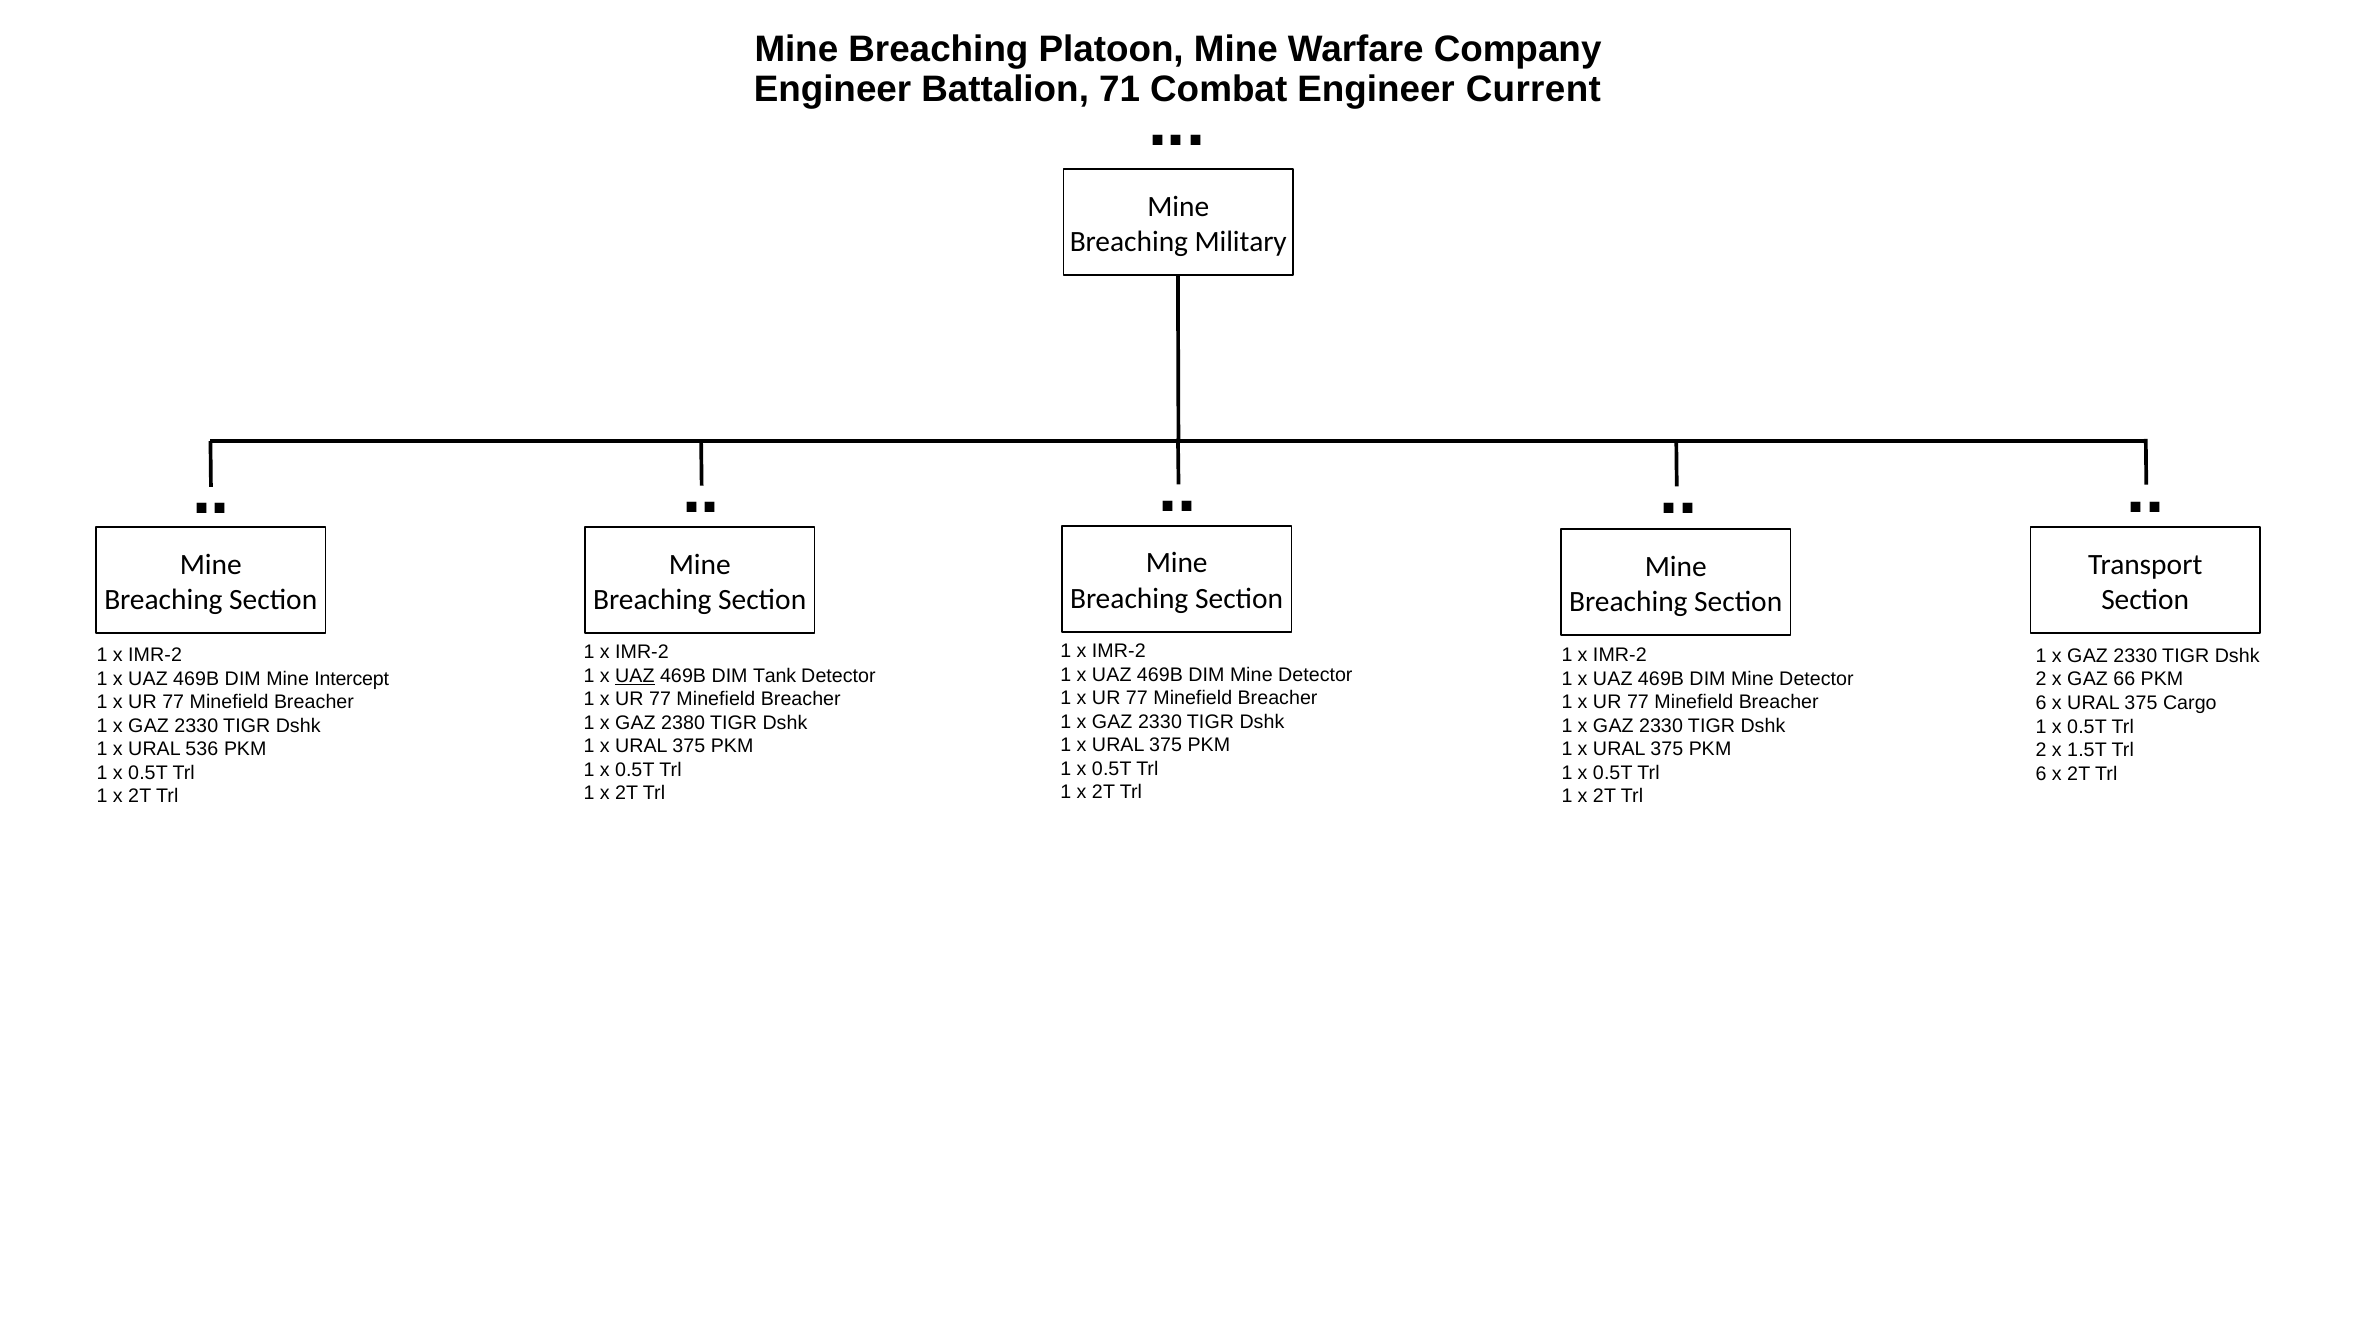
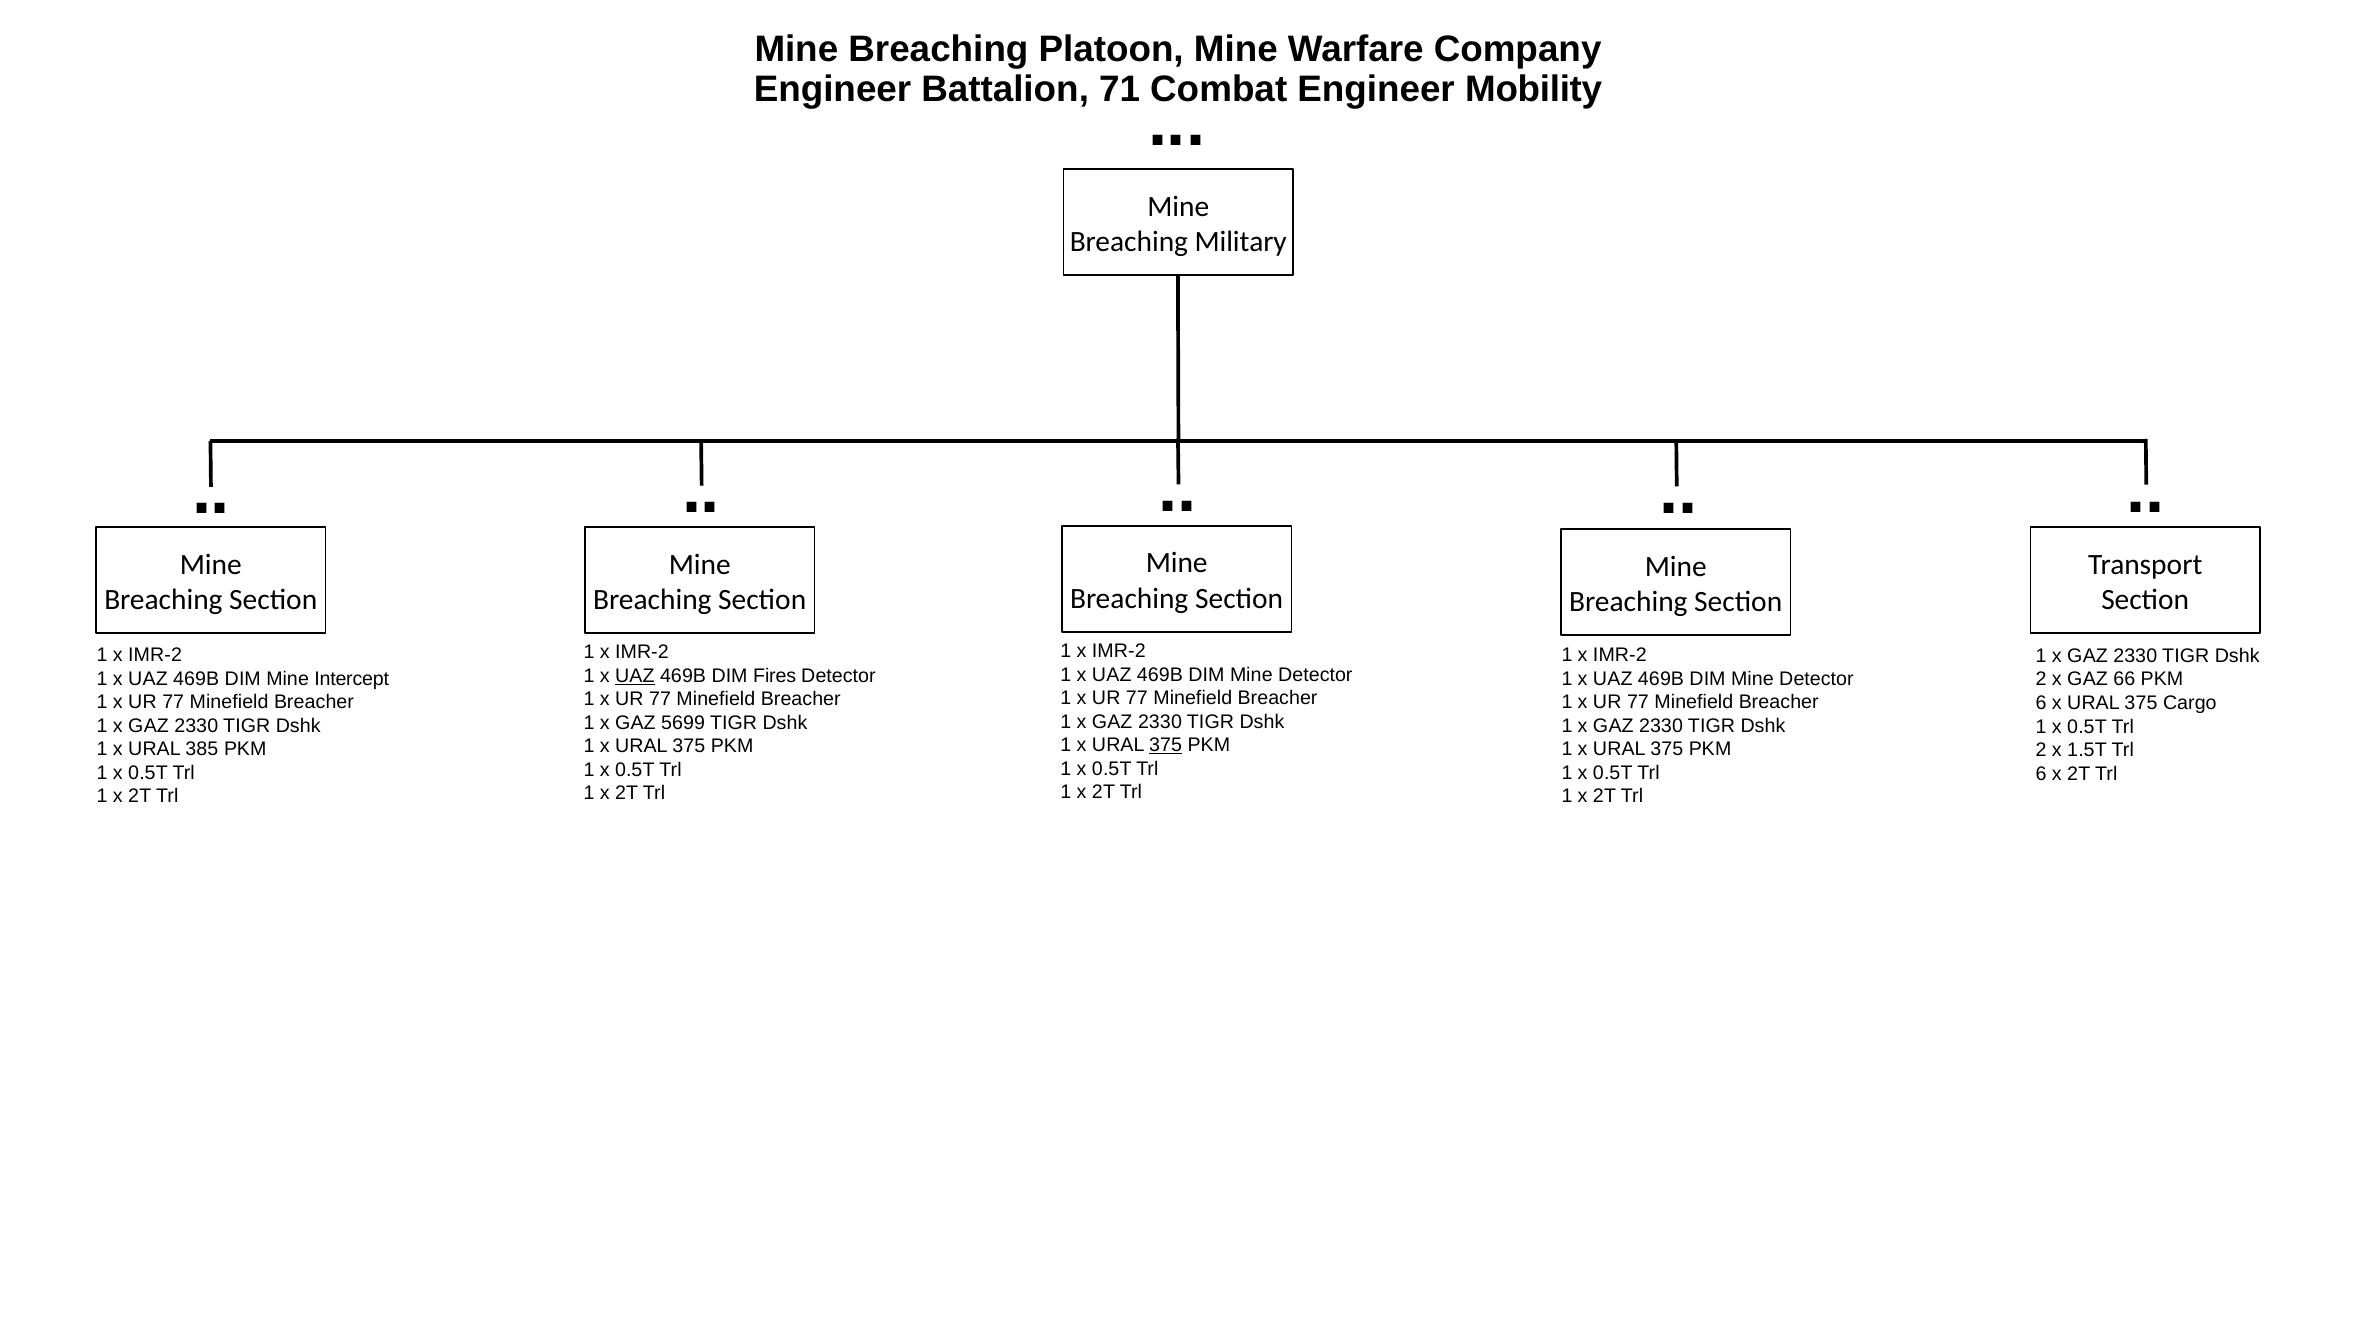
Current: Current -> Mobility
Tank: Tank -> Fires
2380: 2380 -> 5699
375 at (1166, 745) underline: none -> present
536: 536 -> 385
